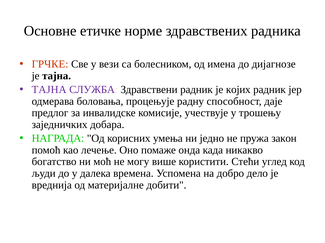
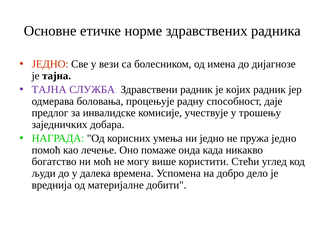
ГРЧКЕ at (50, 64): ГРЧКЕ -> ЈЕДНО
пружа закон: закон -> једно
